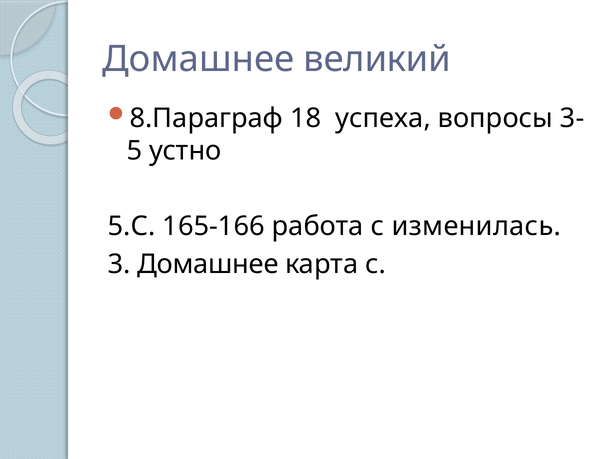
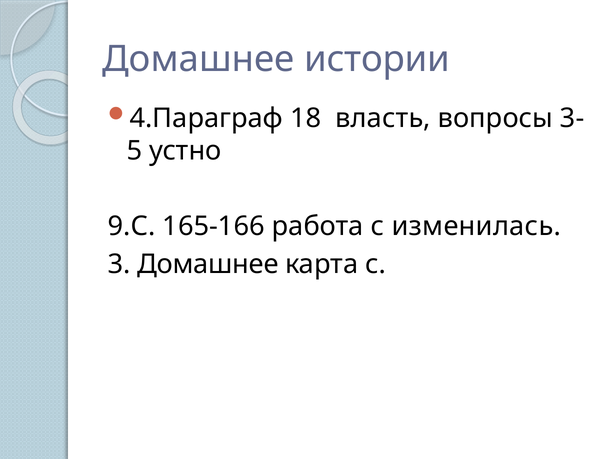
великий: великий -> истории
8.Параграф: 8.Параграф -> 4.Параграф
успеха: успеха -> власть
5.С: 5.С -> 9.С
